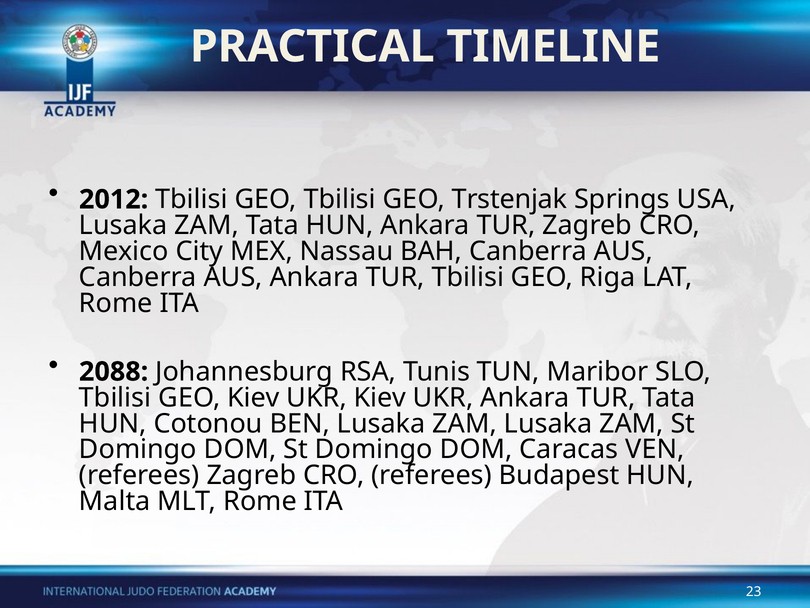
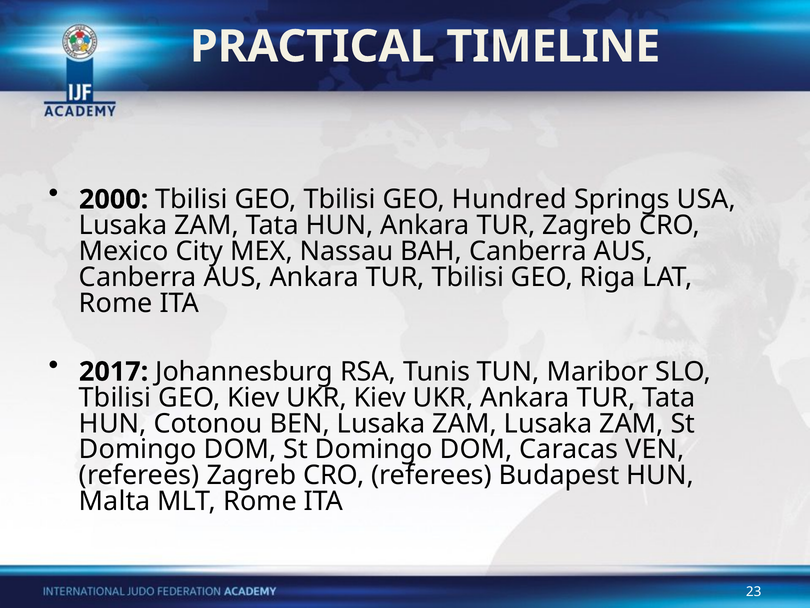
2012: 2012 -> 2000
Trstenjak: Trstenjak -> Hundred
2088: 2088 -> 2017
